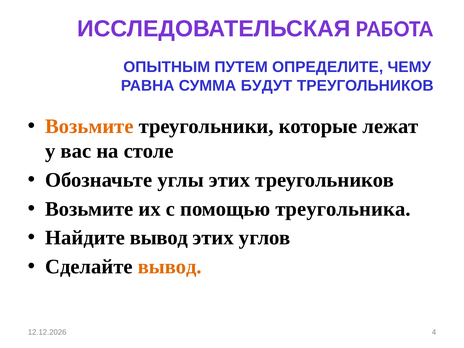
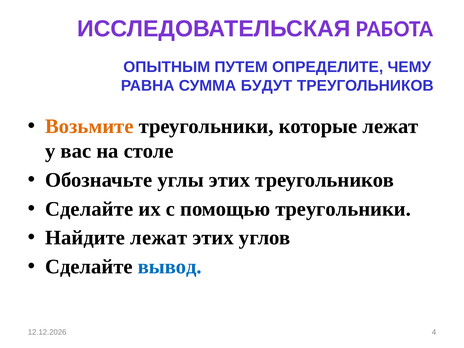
Возьмите at (89, 209): Возьмите -> Сделайте
помощью треугольника: треугольника -> треугольники
Найдите вывод: вывод -> лежат
вывод at (170, 267) colour: orange -> blue
